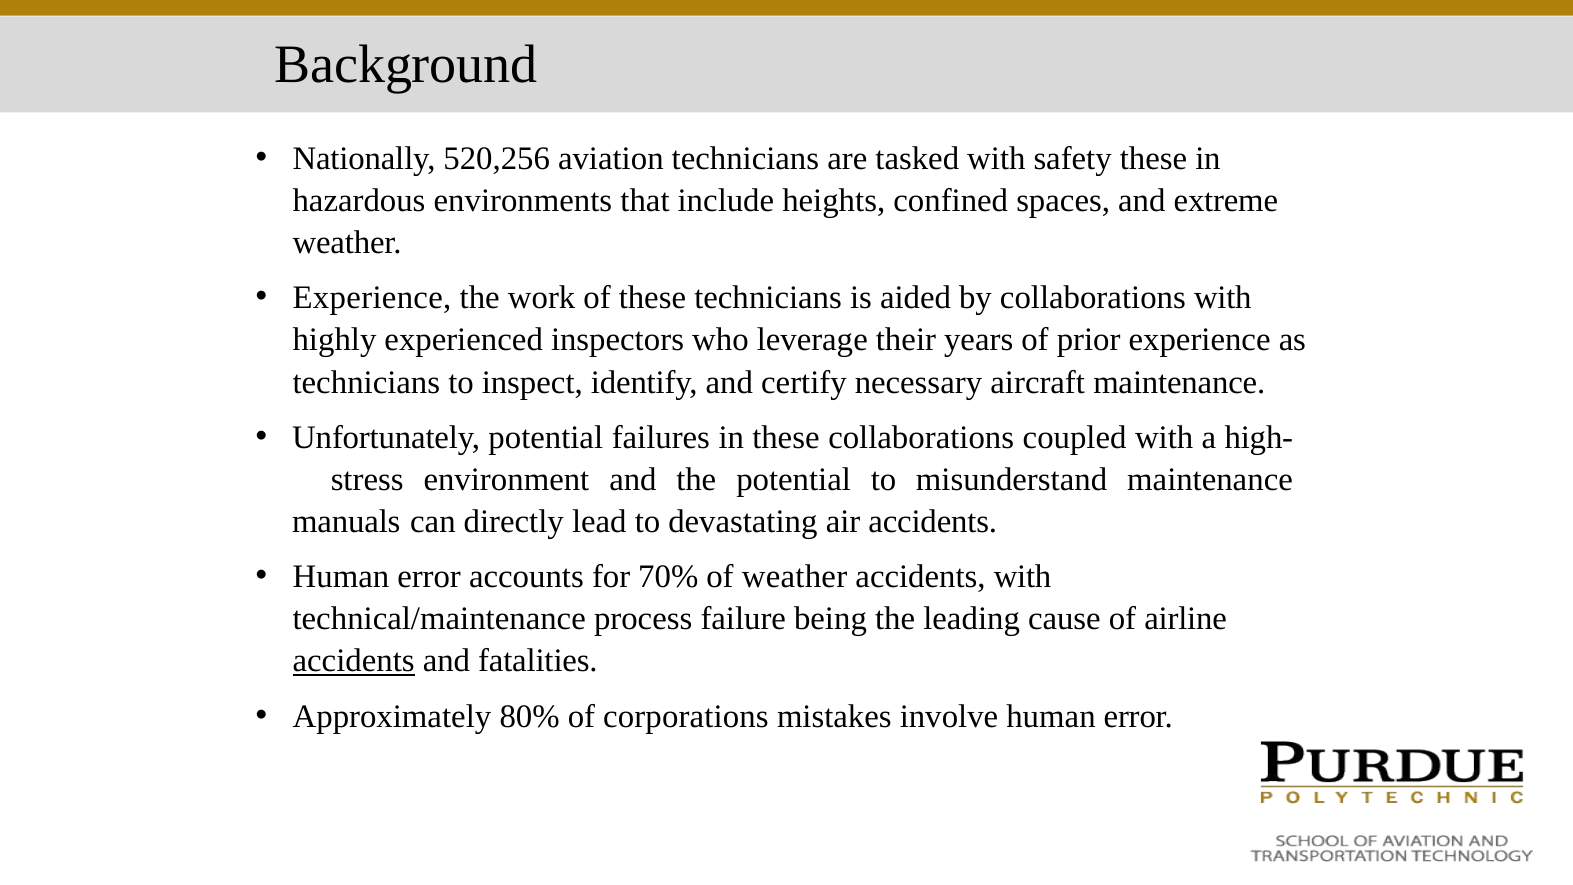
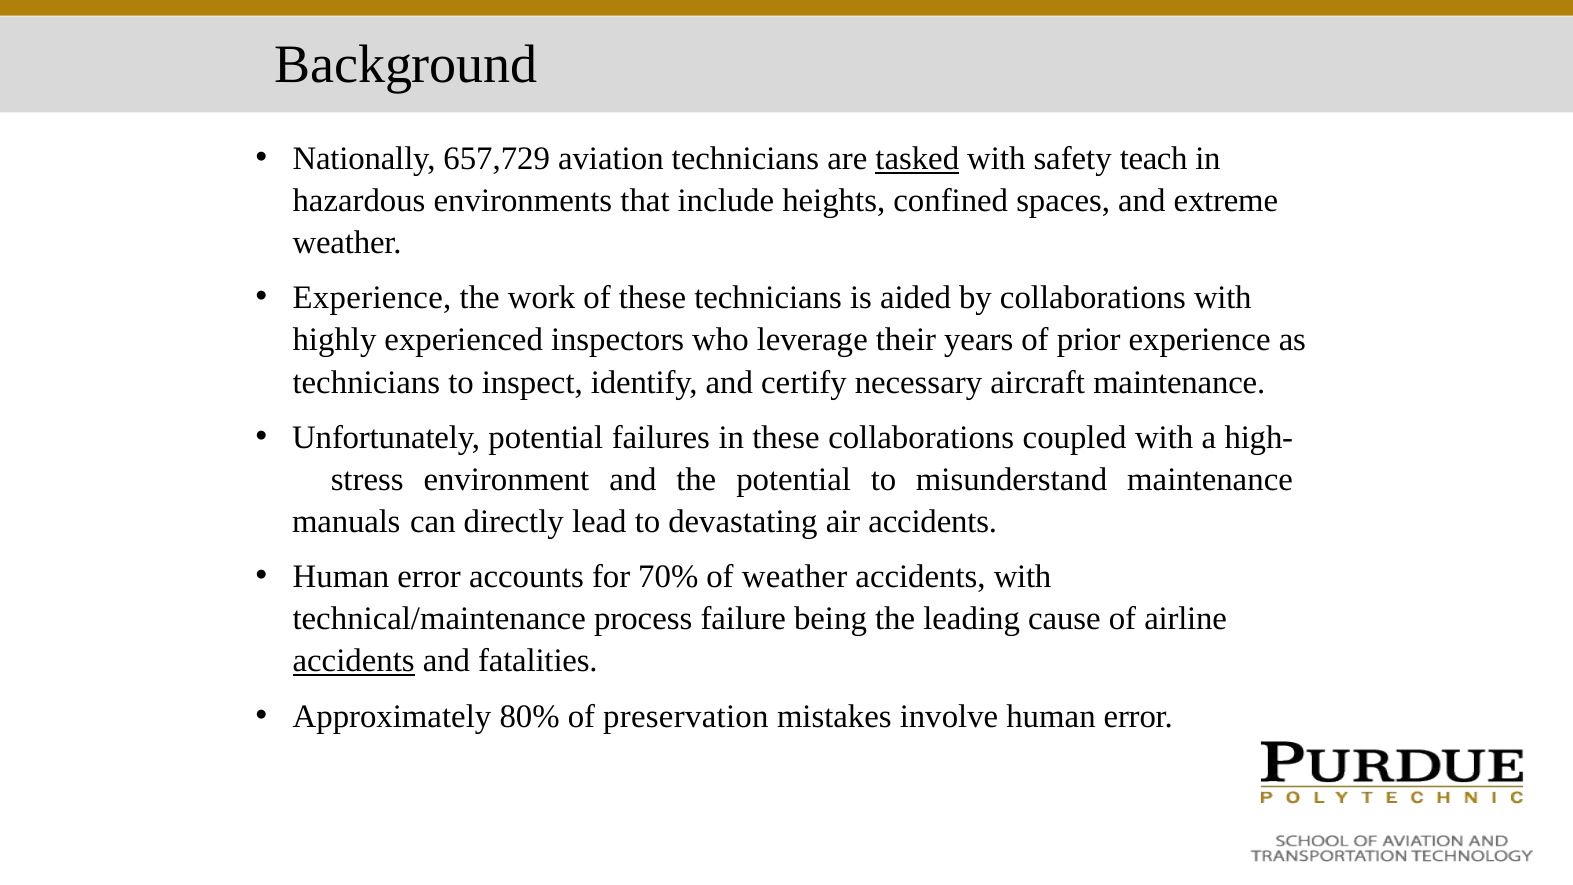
520,256: 520,256 -> 657,729
tasked underline: none -> present
safety these: these -> teach
corporations: corporations -> preservation
